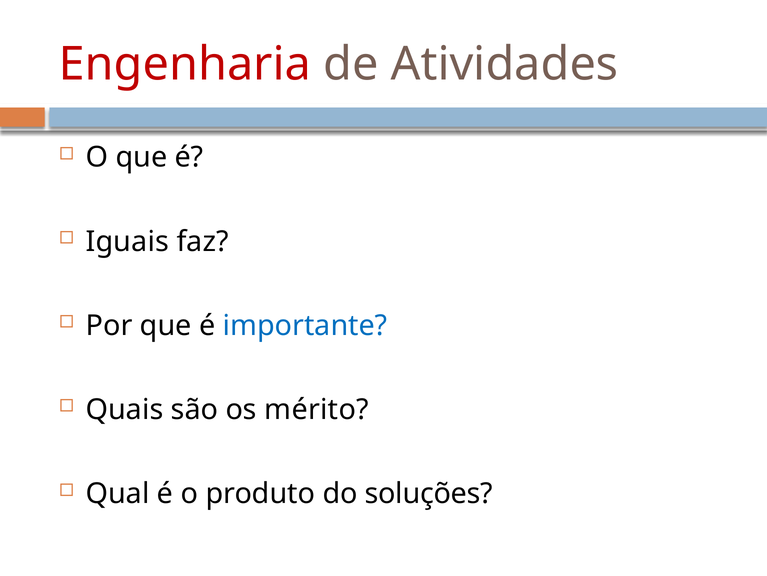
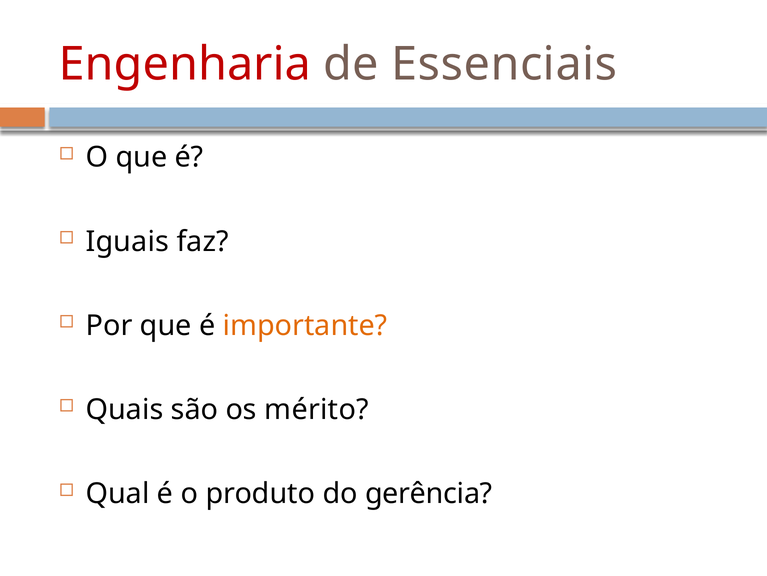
Atividades: Atividades -> Essenciais
importante colour: blue -> orange
soluções: soluções -> gerência
